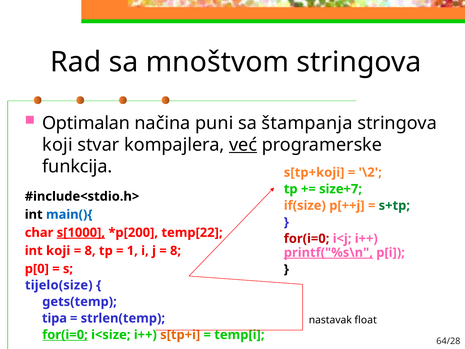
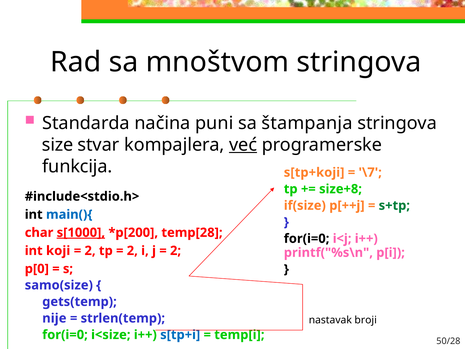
Optimalan: Optimalan -> Standarda
koji at (57, 145): koji -> size
\2: \2 -> \7
size+7: size+7 -> size+8
temp[22: temp[22 -> temp[28
for(i=0 at (307, 238) colour: red -> black
8 at (90, 251): 8 -> 2
1 at (132, 251): 1 -> 2
8 at (176, 251): 8 -> 2
printf("%s\n underline: present -> none
tijelo(size: tijelo(size -> samo(size
tipa: tipa -> nije
float: float -> broji
for(i=0 at (65, 335) underline: present -> none
s[tp+i colour: orange -> blue
64/28: 64/28 -> 50/28
